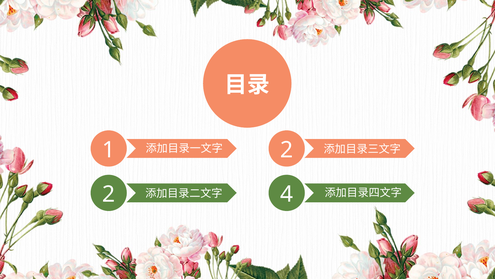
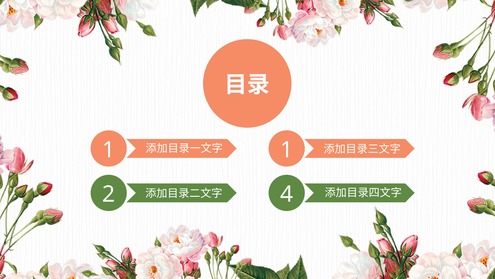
1 2: 2 -> 1
